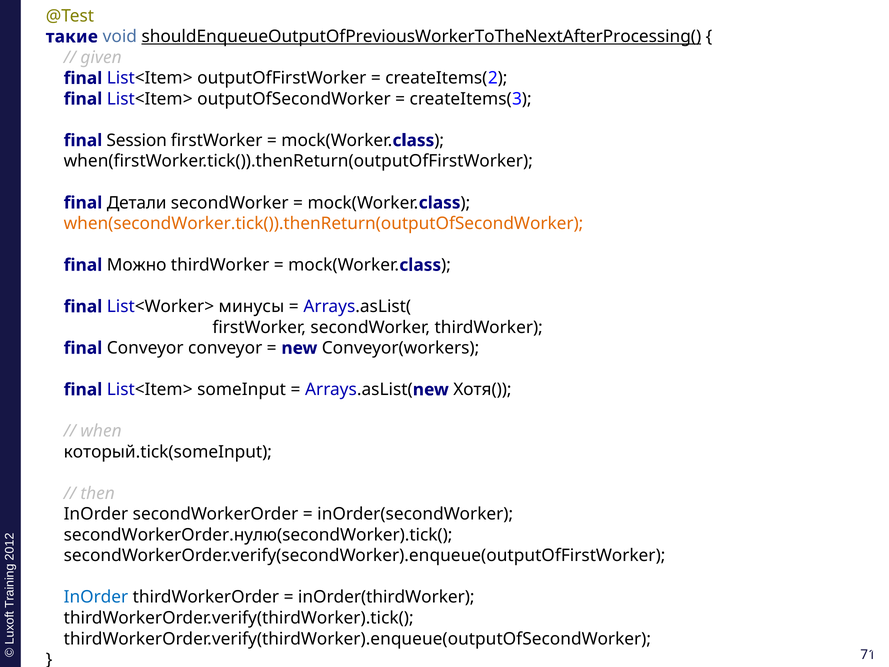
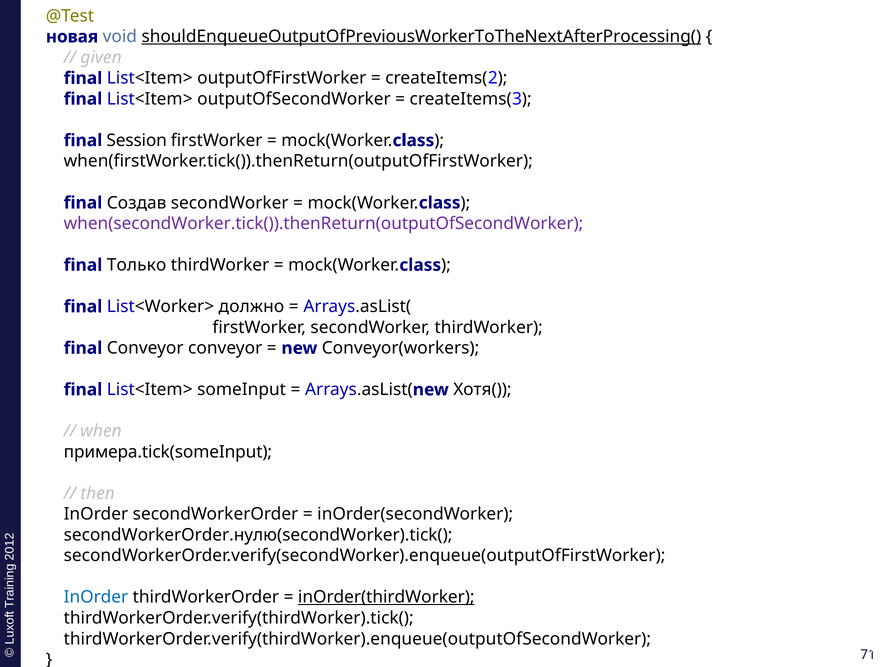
такие: такие -> новая
Детали: Детали -> Создав
when(secondWorker.tick()).thenReturn(outputOfSecondWorker colour: orange -> purple
Можно: Можно -> Только
минусы: минусы -> должно
который.tick(someInput: который.tick(someInput -> примера.tick(someInput
inOrder(thirdWorker underline: none -> present
